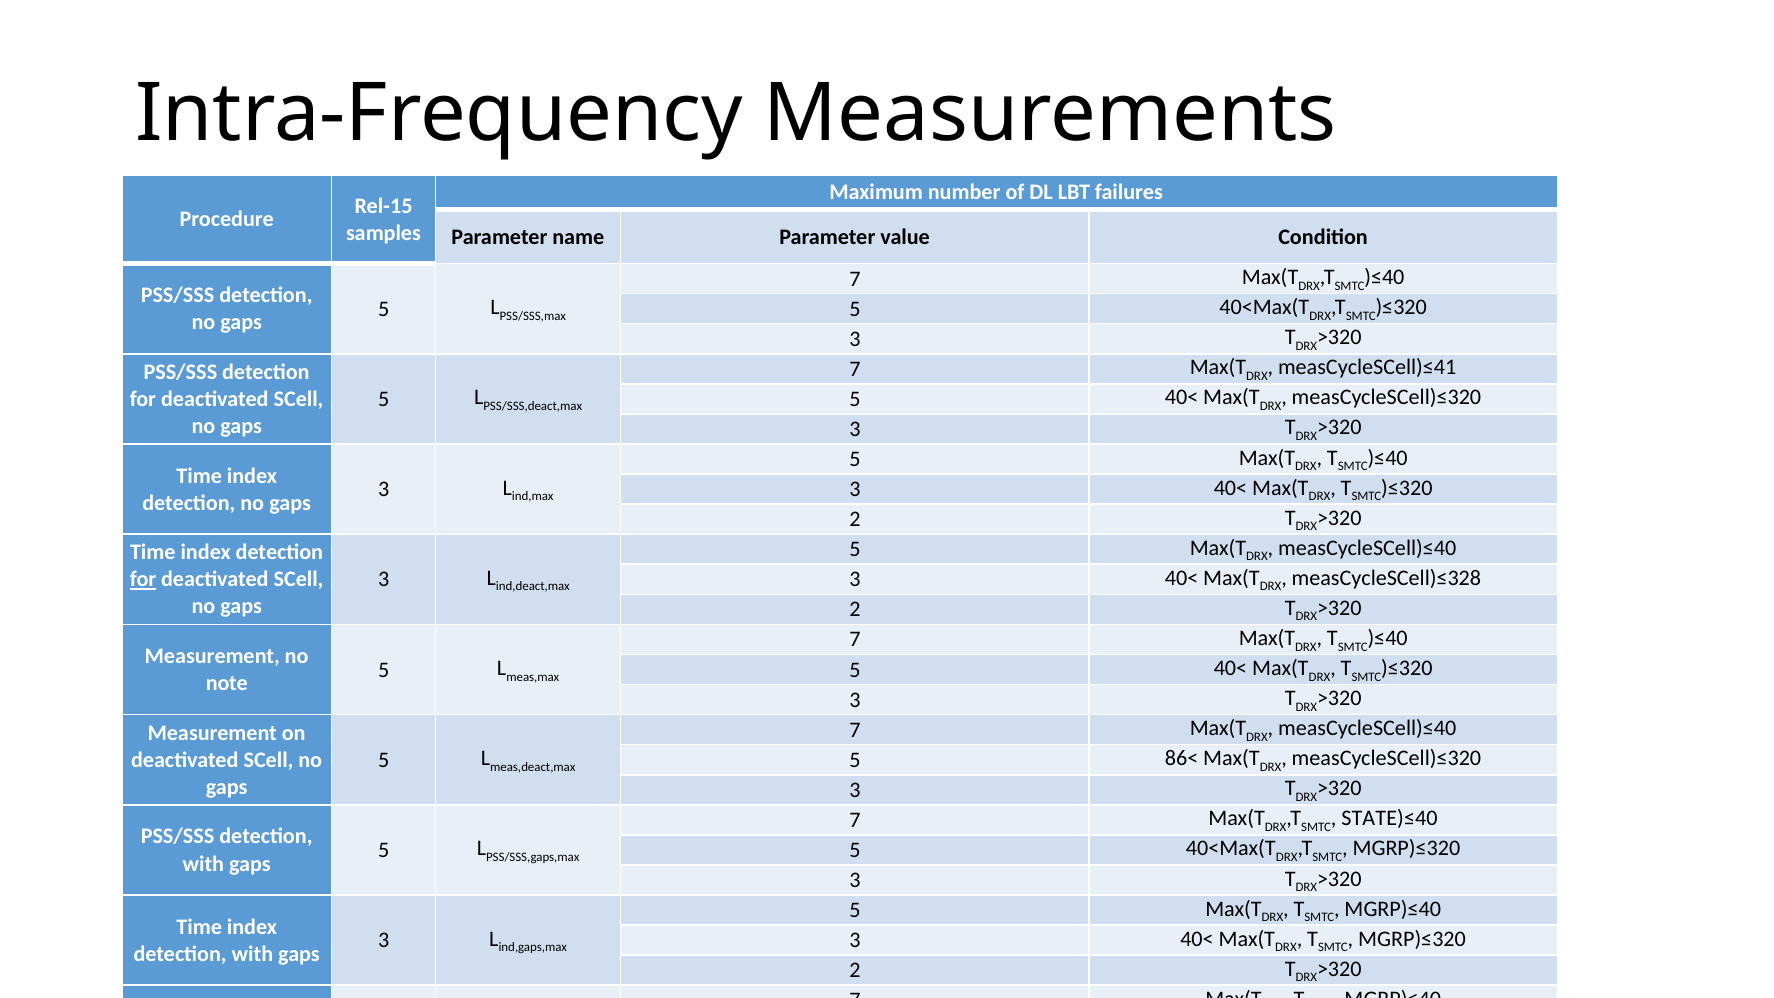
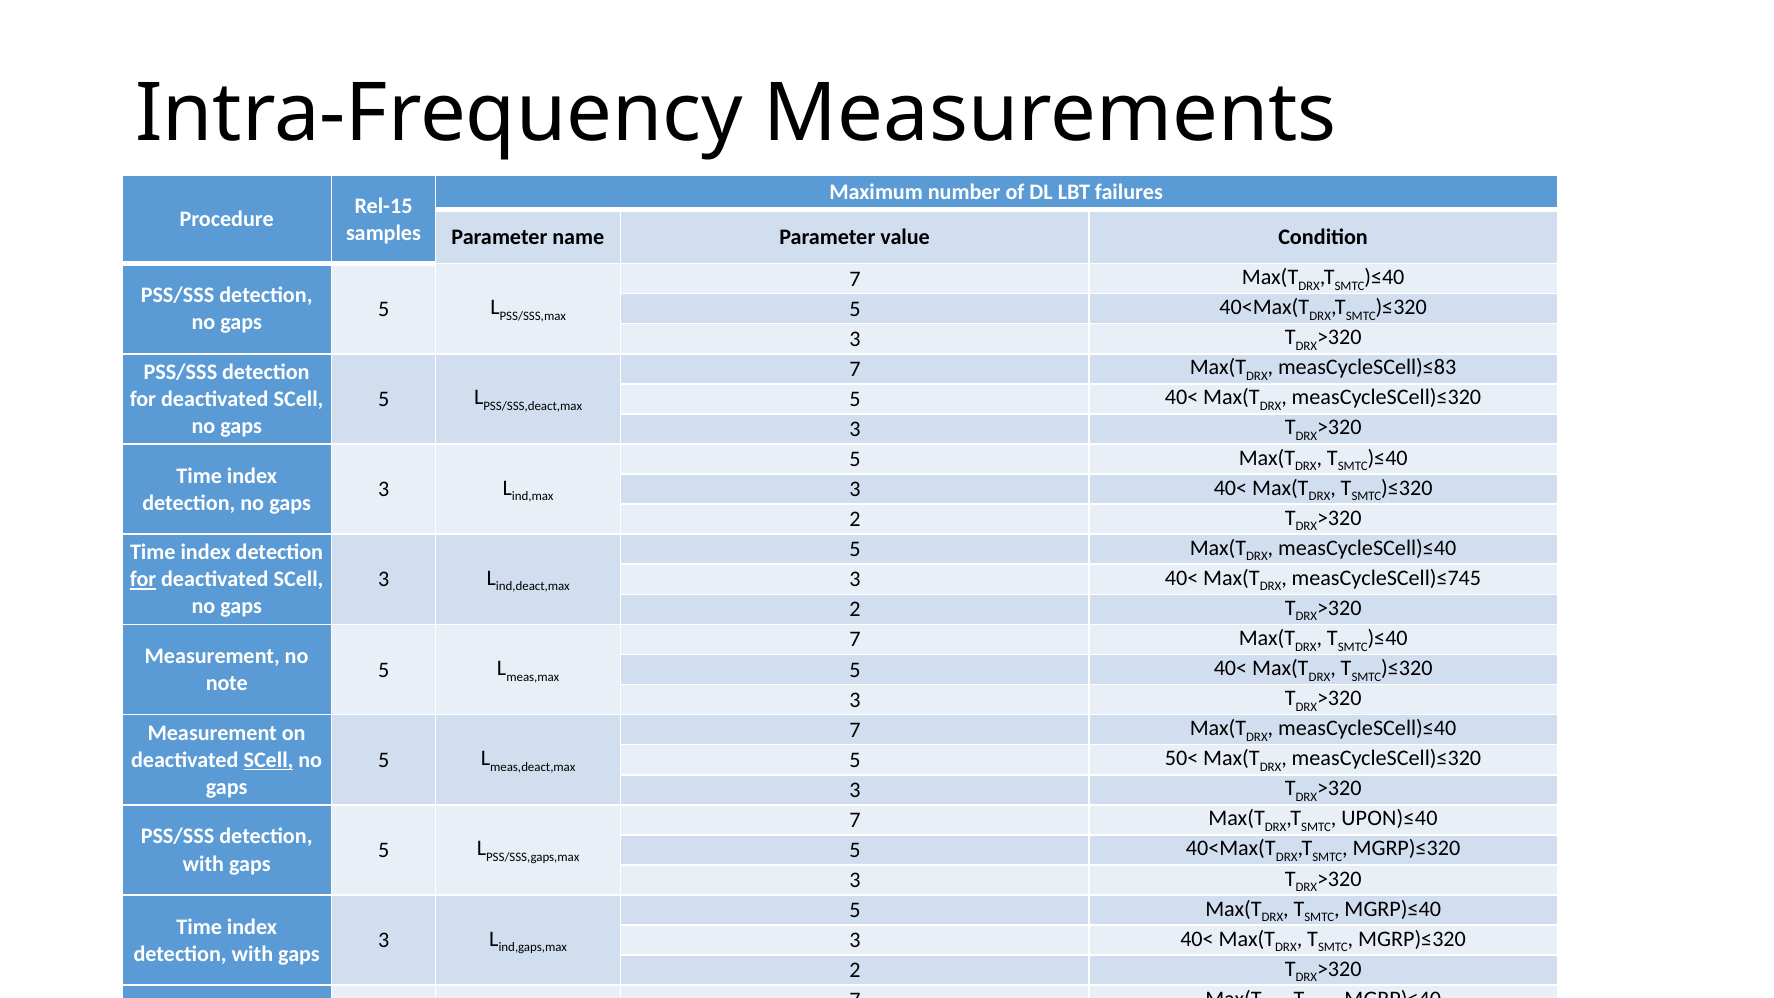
measCycleSCell)≤41: measCycleSCell)≤41 -> measCycleSCell)≤83
measCycleSCell)≤328: measCycleSCell)≤328 -> measCycleSCell)≤745
SCell at (268, 760) underline: none -> present
86<: 86< -> 50<
STATE)≤40: STATE)≤40 -> UPON)≤40
